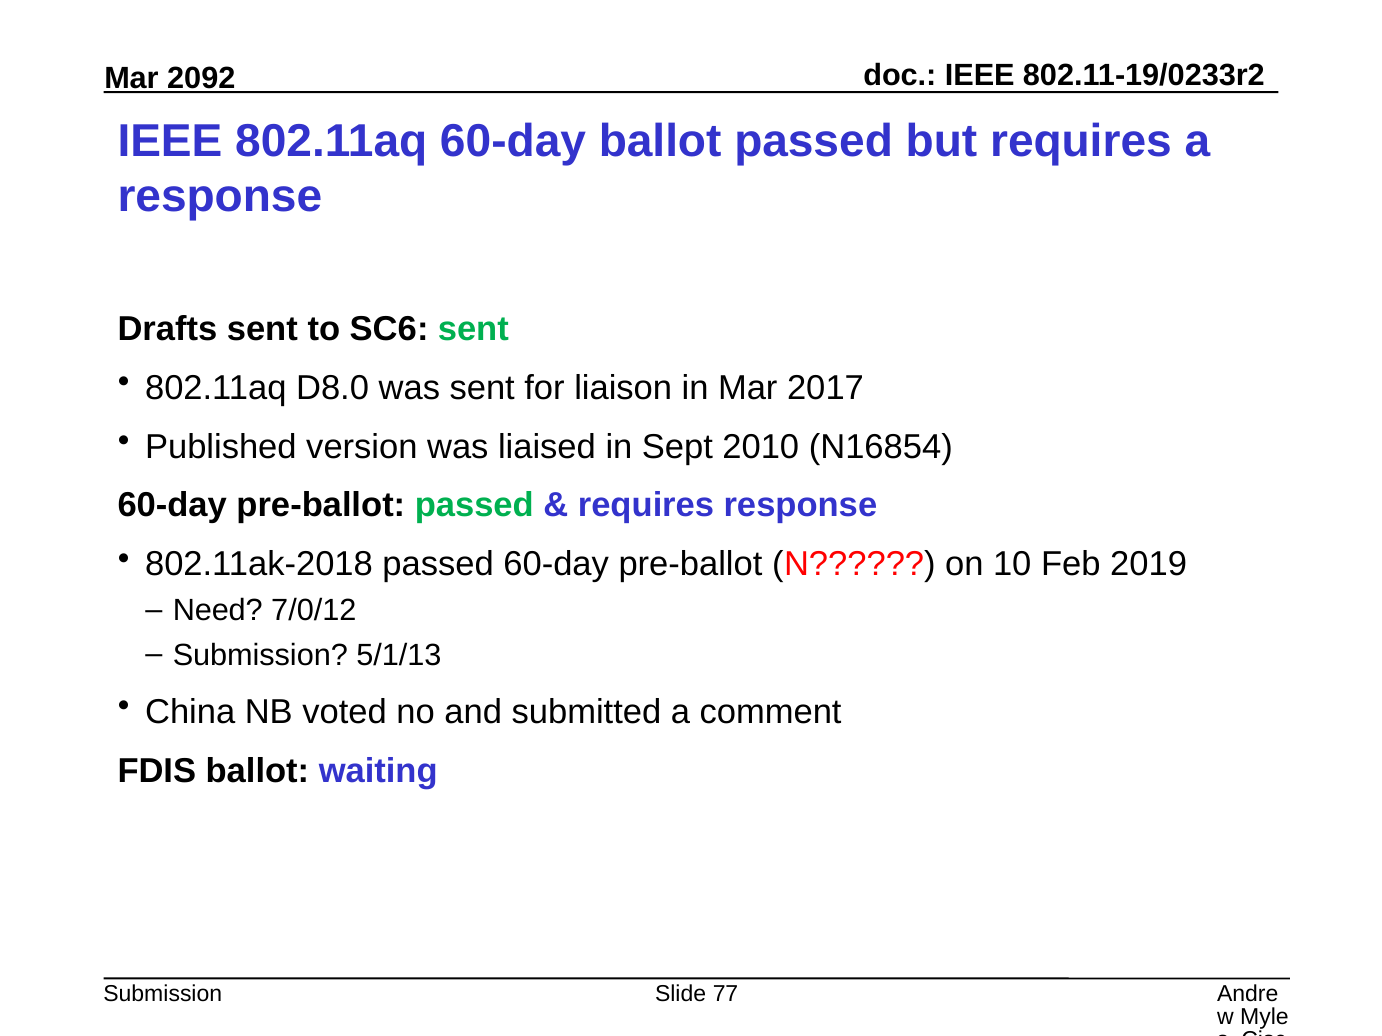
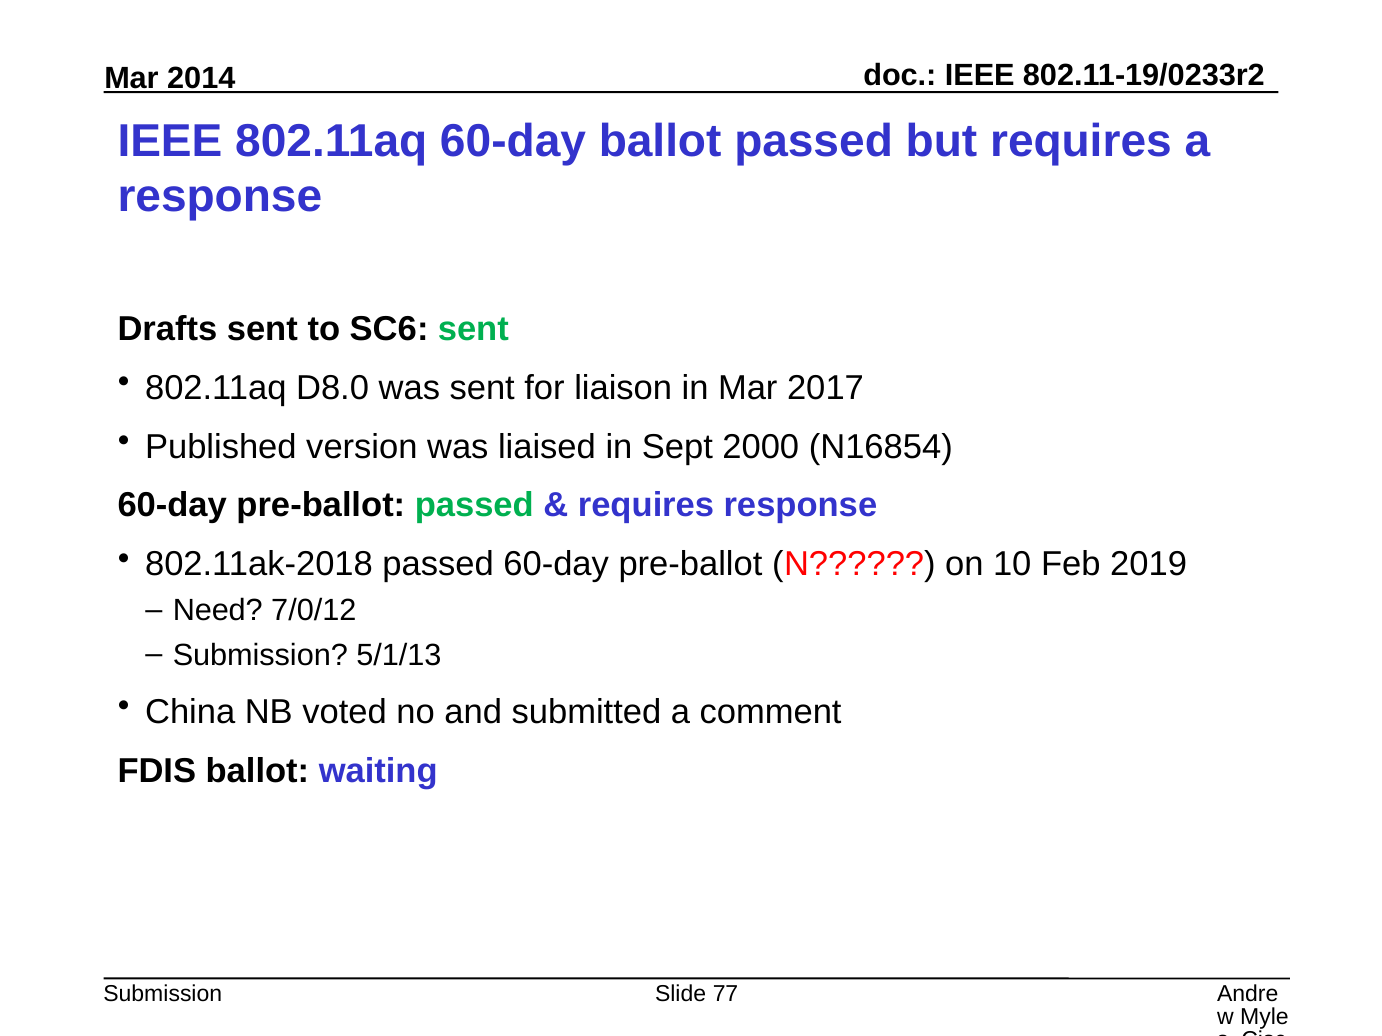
2092: 2092 -> 2014
2010: 2010 -> 2000
